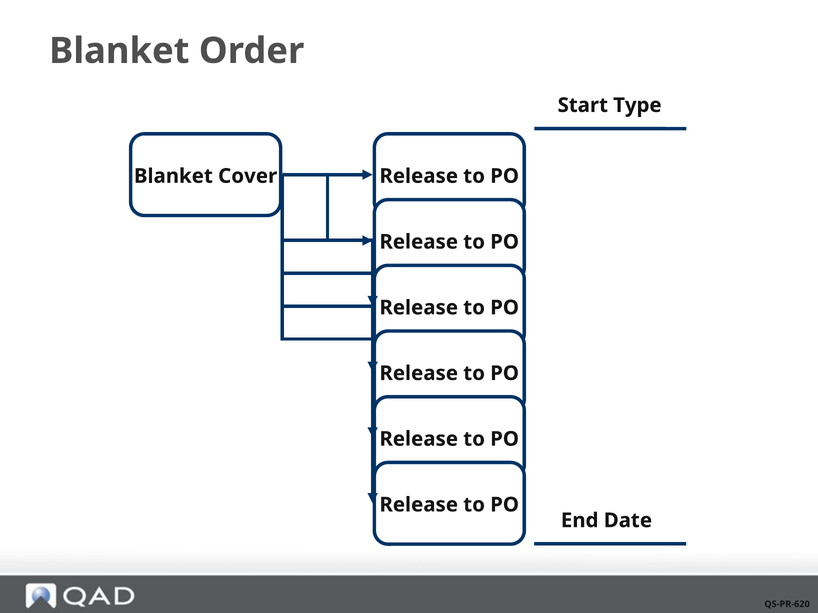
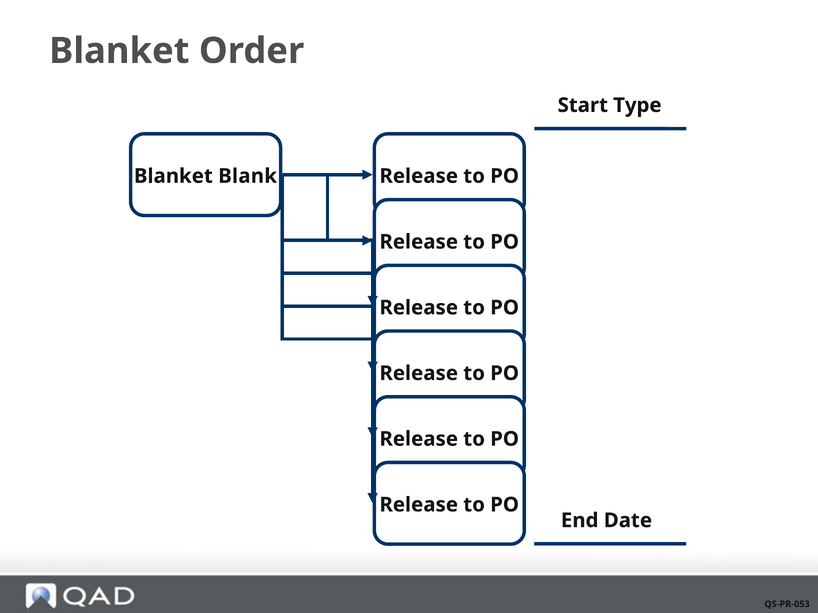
Cover: Cover -> Blank
QS-PR-620: QS-PR-620 -> QS-PR-053
